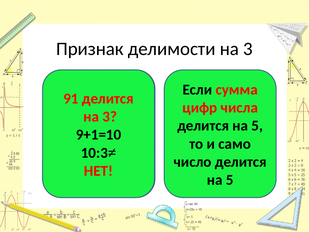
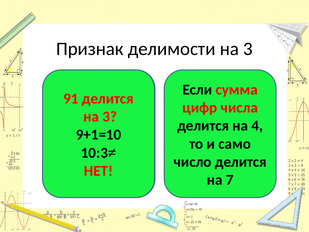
5 at (257, 126): 5 -> 4
5 at (230, 180): 5 -> 7
